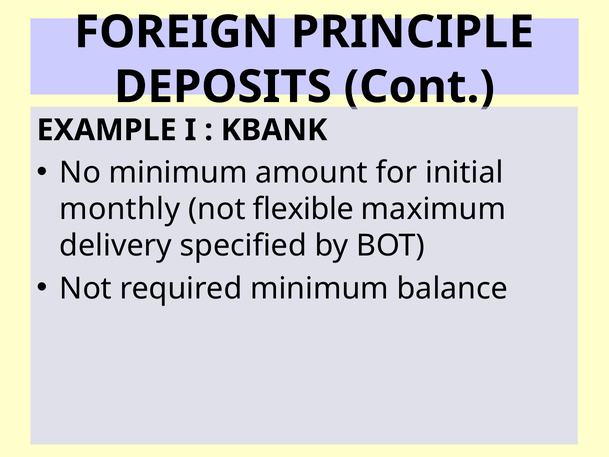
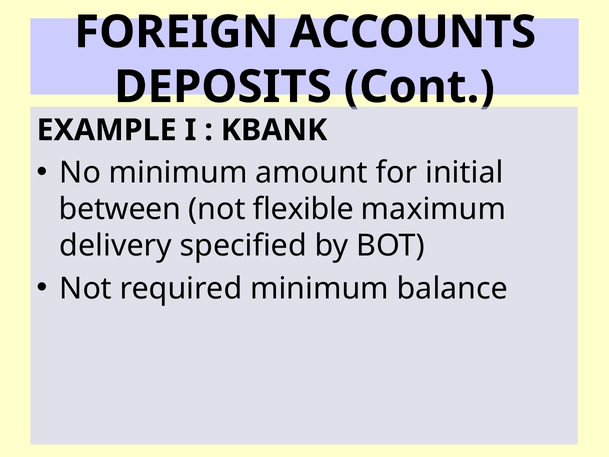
PRINCIPLE: PRINCIPLE -> ACCOUNTS
monthly: monthly -> between
